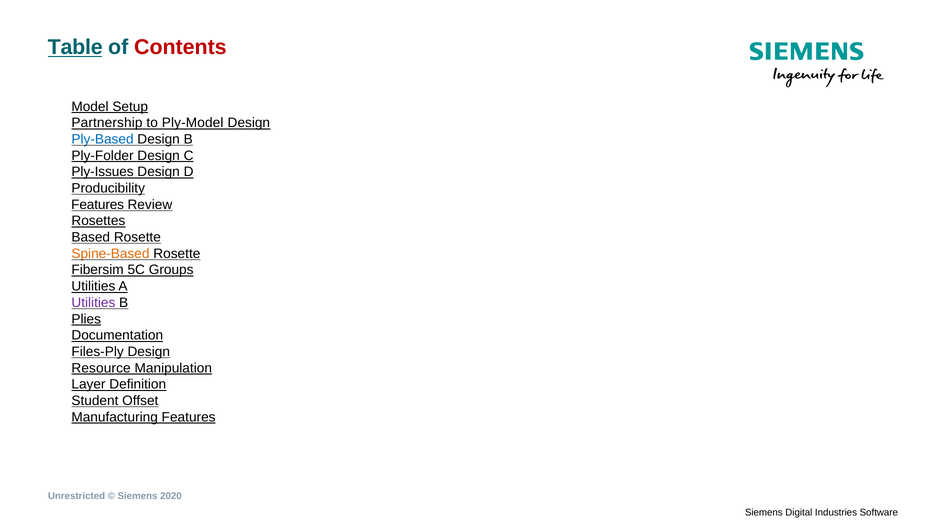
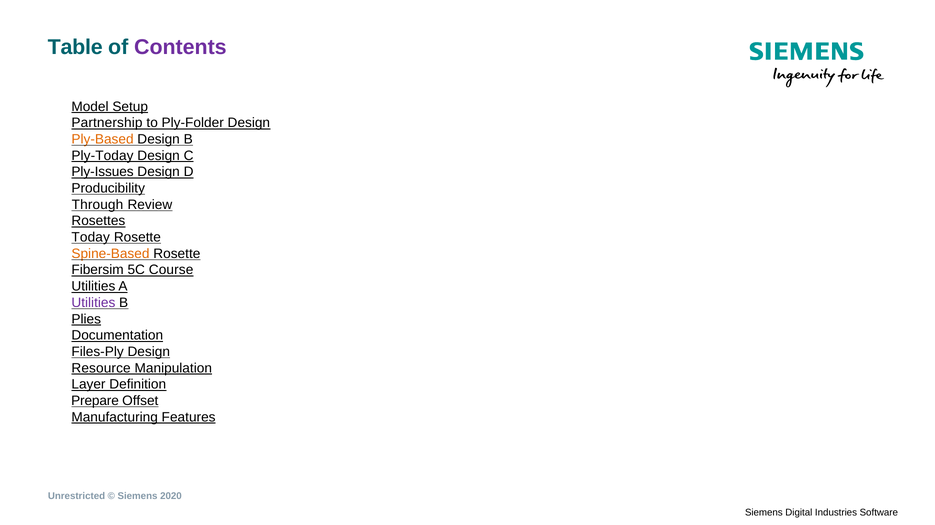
Table underline: present -> none
Contents colour: red -> purple
Ply-Model: Ply-Model -> Ply-Folder
Ply-Based colour: blue -> orange
Ply-Folder: Ply-Folder -> Ply-Today
Features at (98, 205): Features -> Through
Based: Based -> Today
Groups: Groups -> Course
Student: Student -> Prepare
